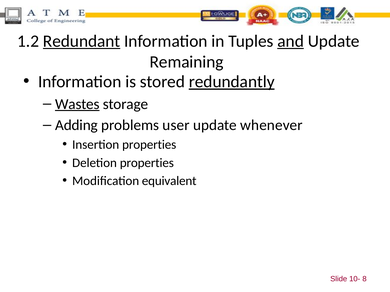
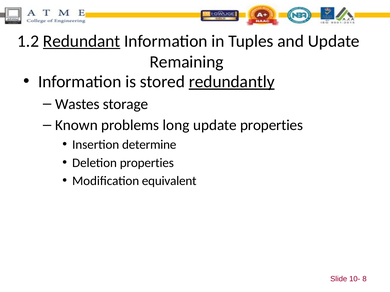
and underline: present -> none
Wastes underline: present -> none
Adding: Adding -> Known
user: user -> long
update whenever: whenever -> properties
Insertion properties: properties -> determine
